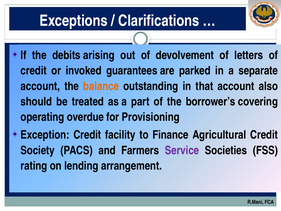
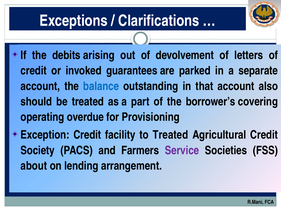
balance colour: orange -> blue
to Finance: Finance -> Treated
rating: rating -> about
